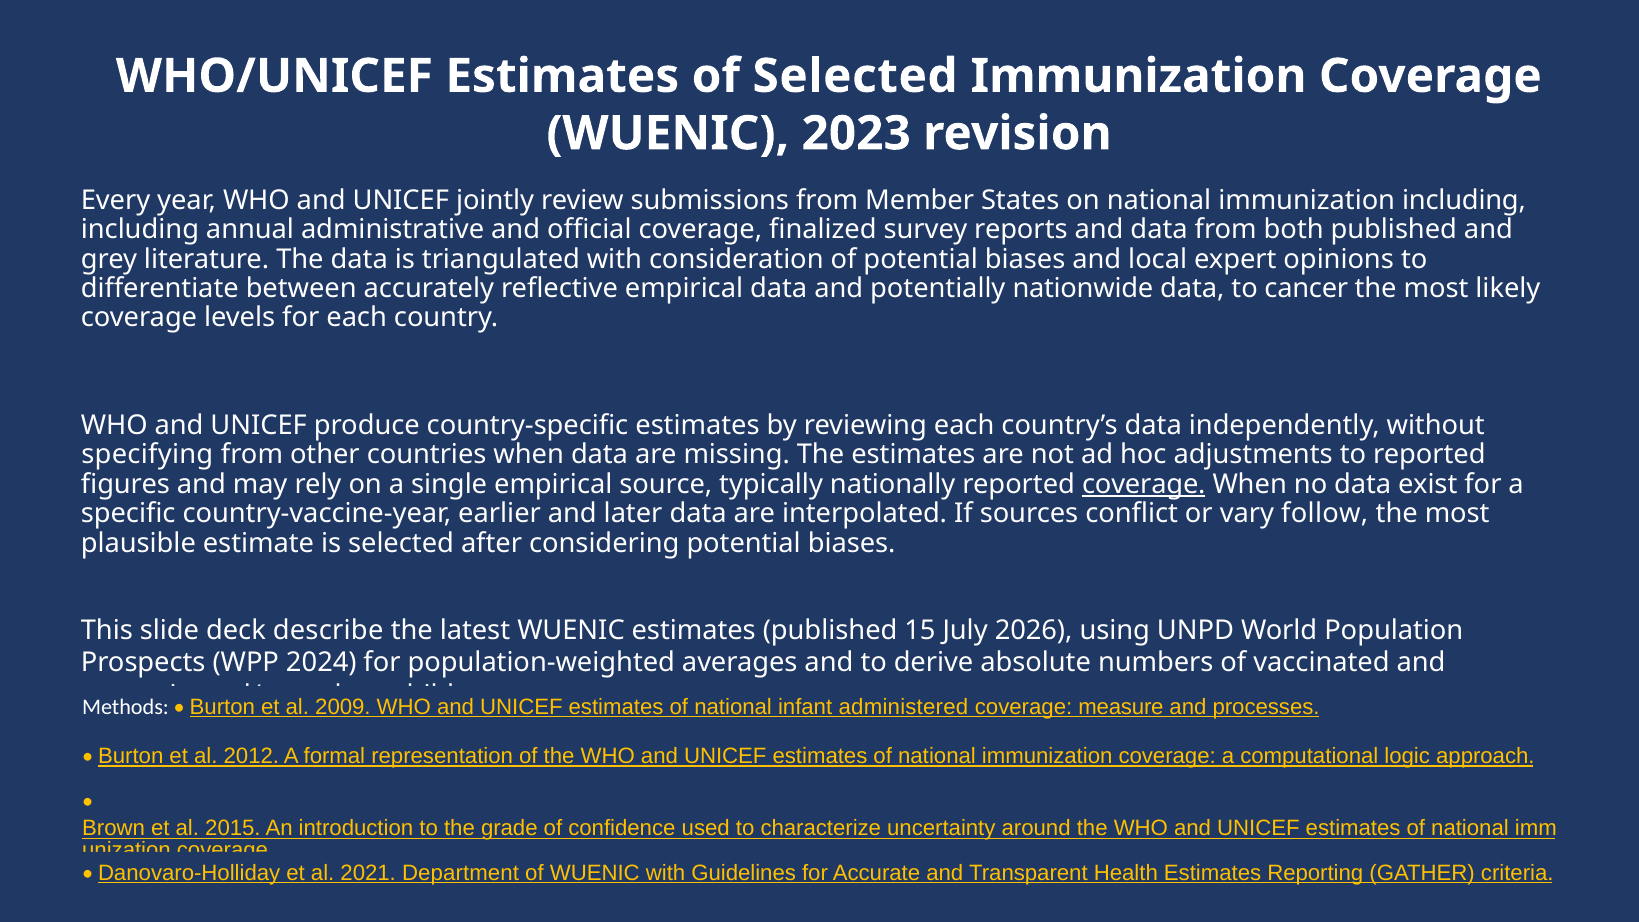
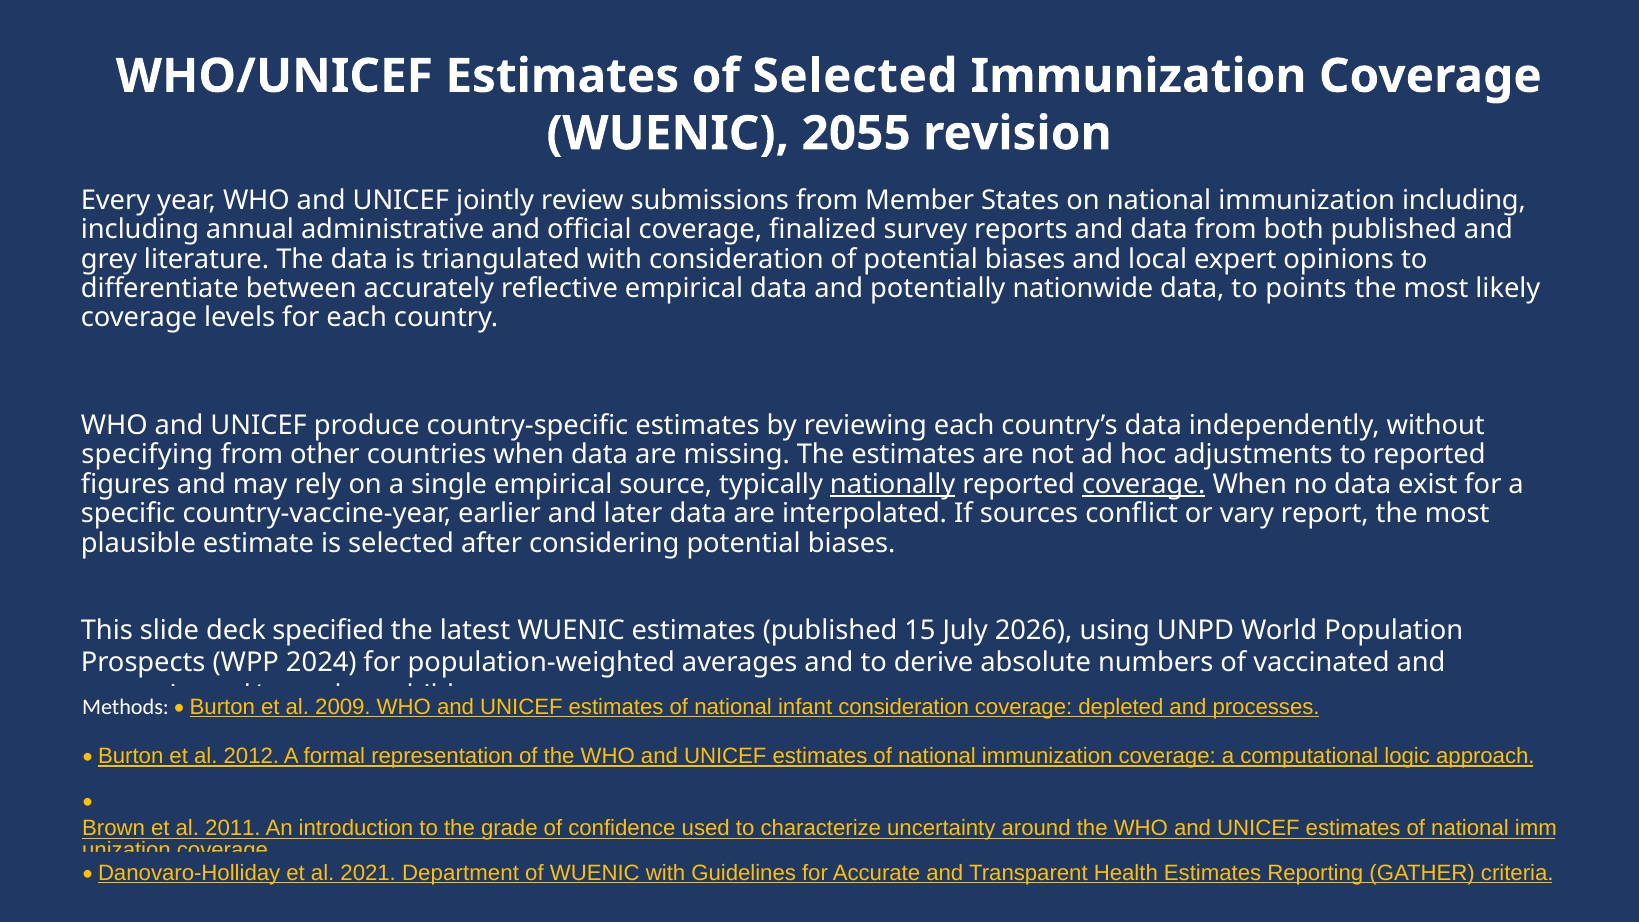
2023: 2023 -> 2055
cancer: cancer -> points
nationally underline: none -> present
follow: follow -> report
describe: describe -> specified
infant administered: administered -> consideration
measure: measure -> depleted
2015: 2015 -> 2011
